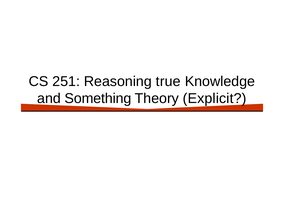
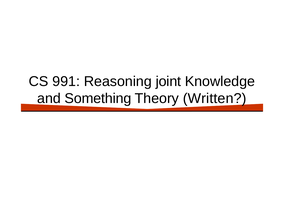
251: 251 -> 991
true: true -> joint
Explicit: Explicit -> Written
